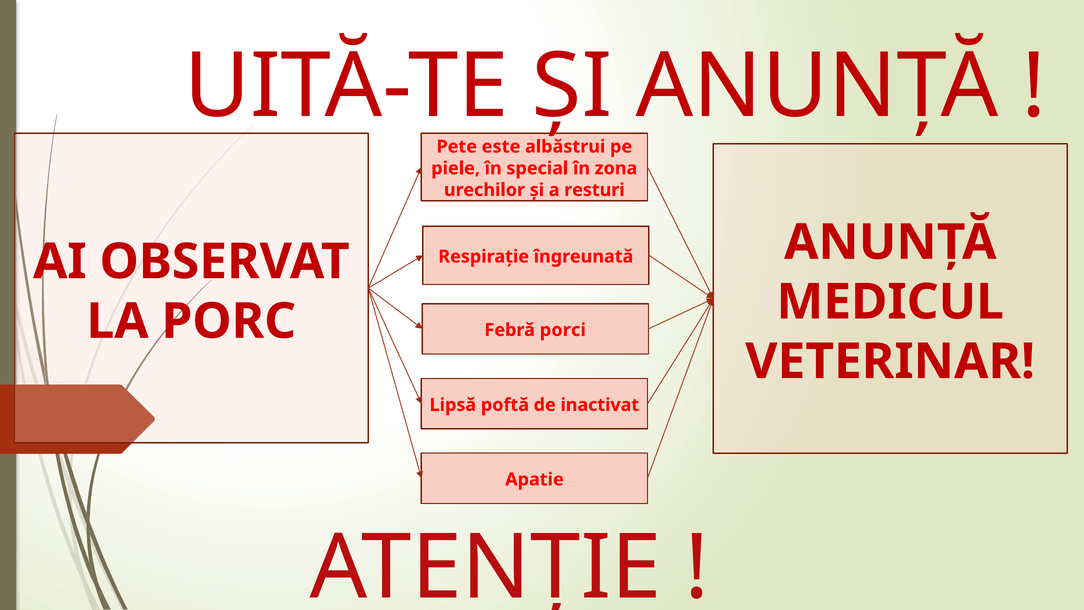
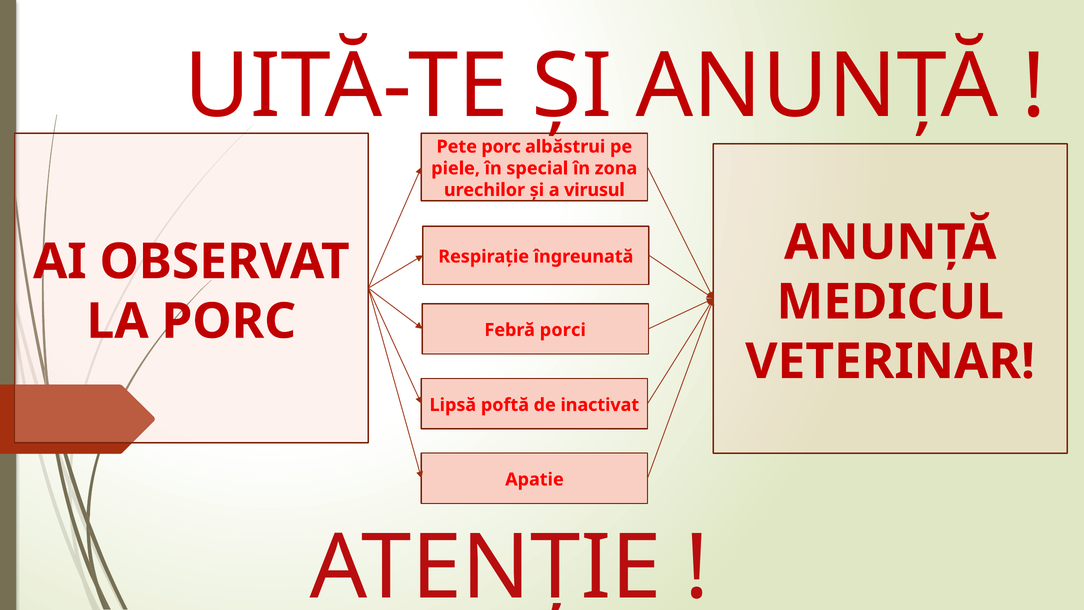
este at (501, 147): este -> porc
resturi: resturi -> virusul
